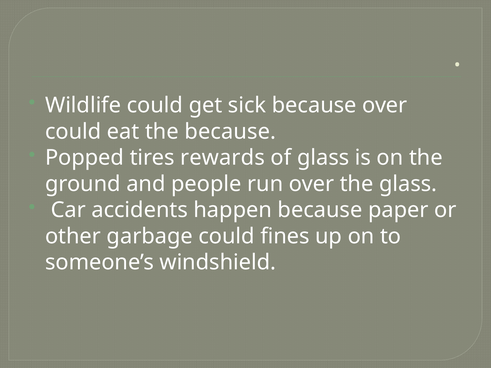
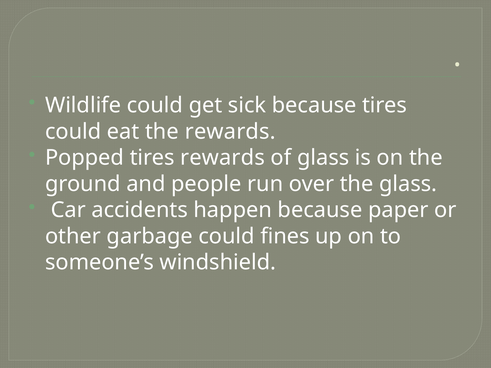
because over: over -> tires
the because: because -> rewards
